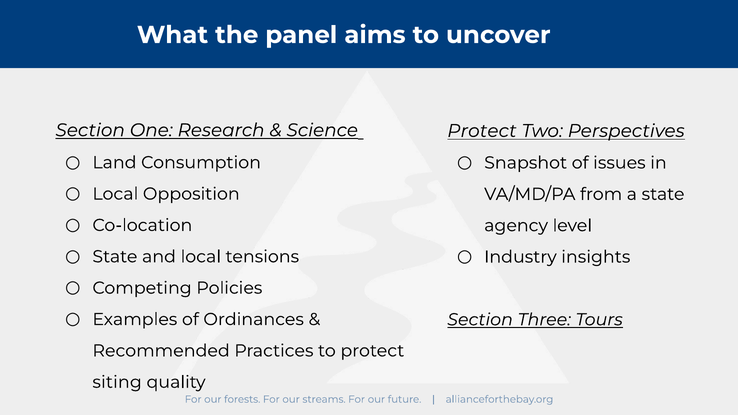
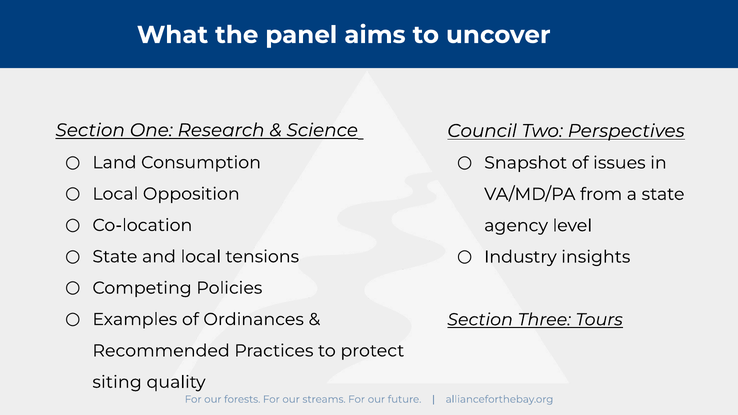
Protect at (482, 131): Protect -> Council
